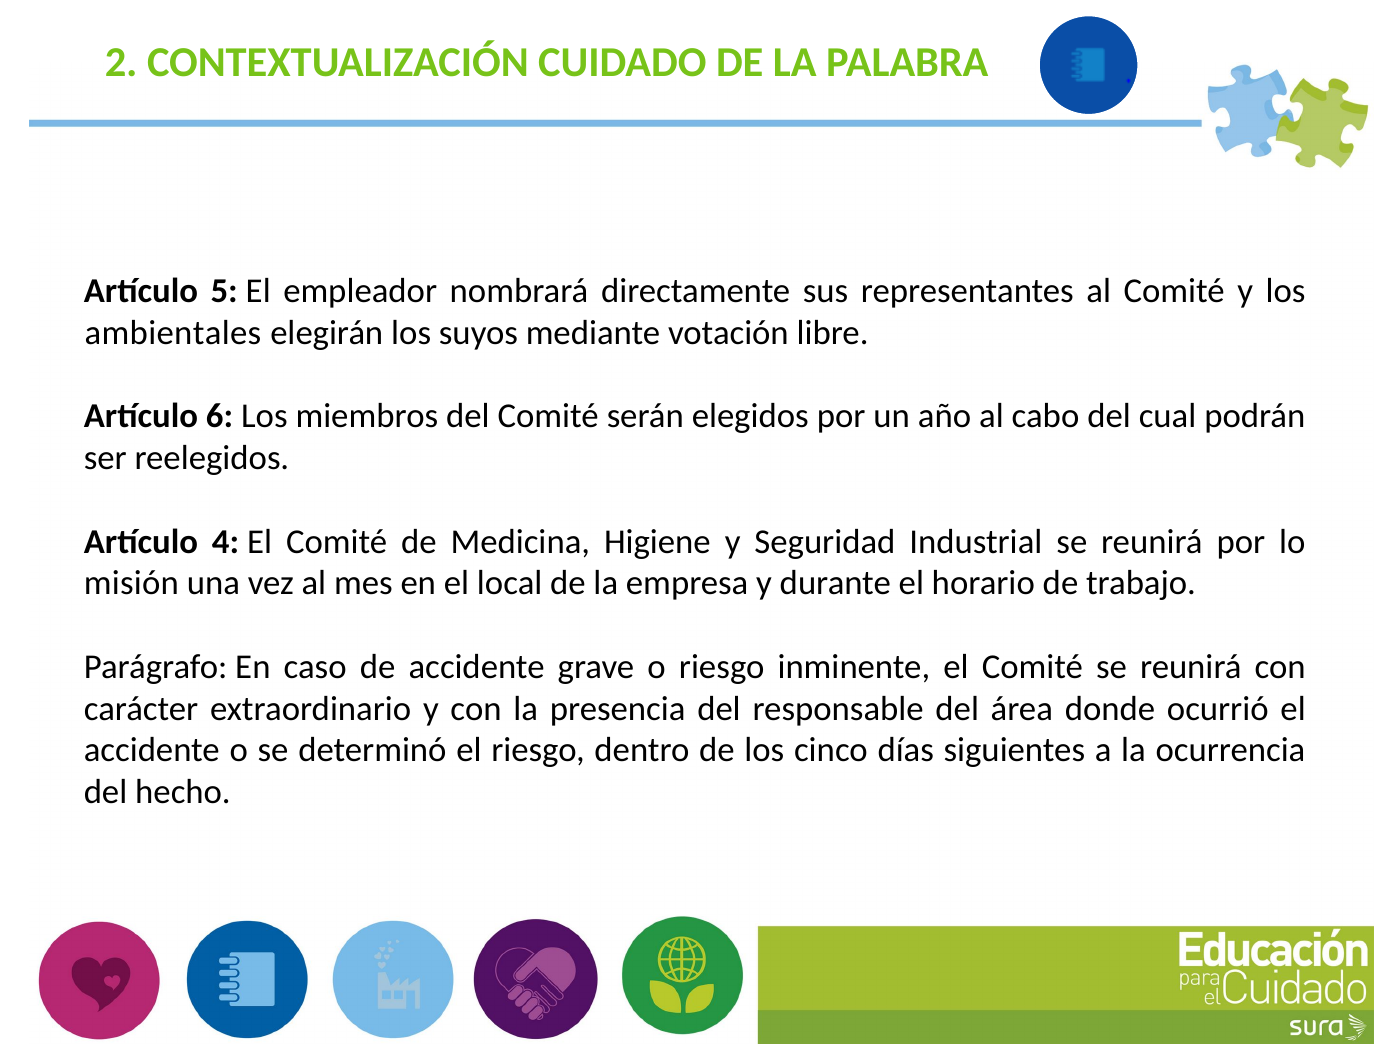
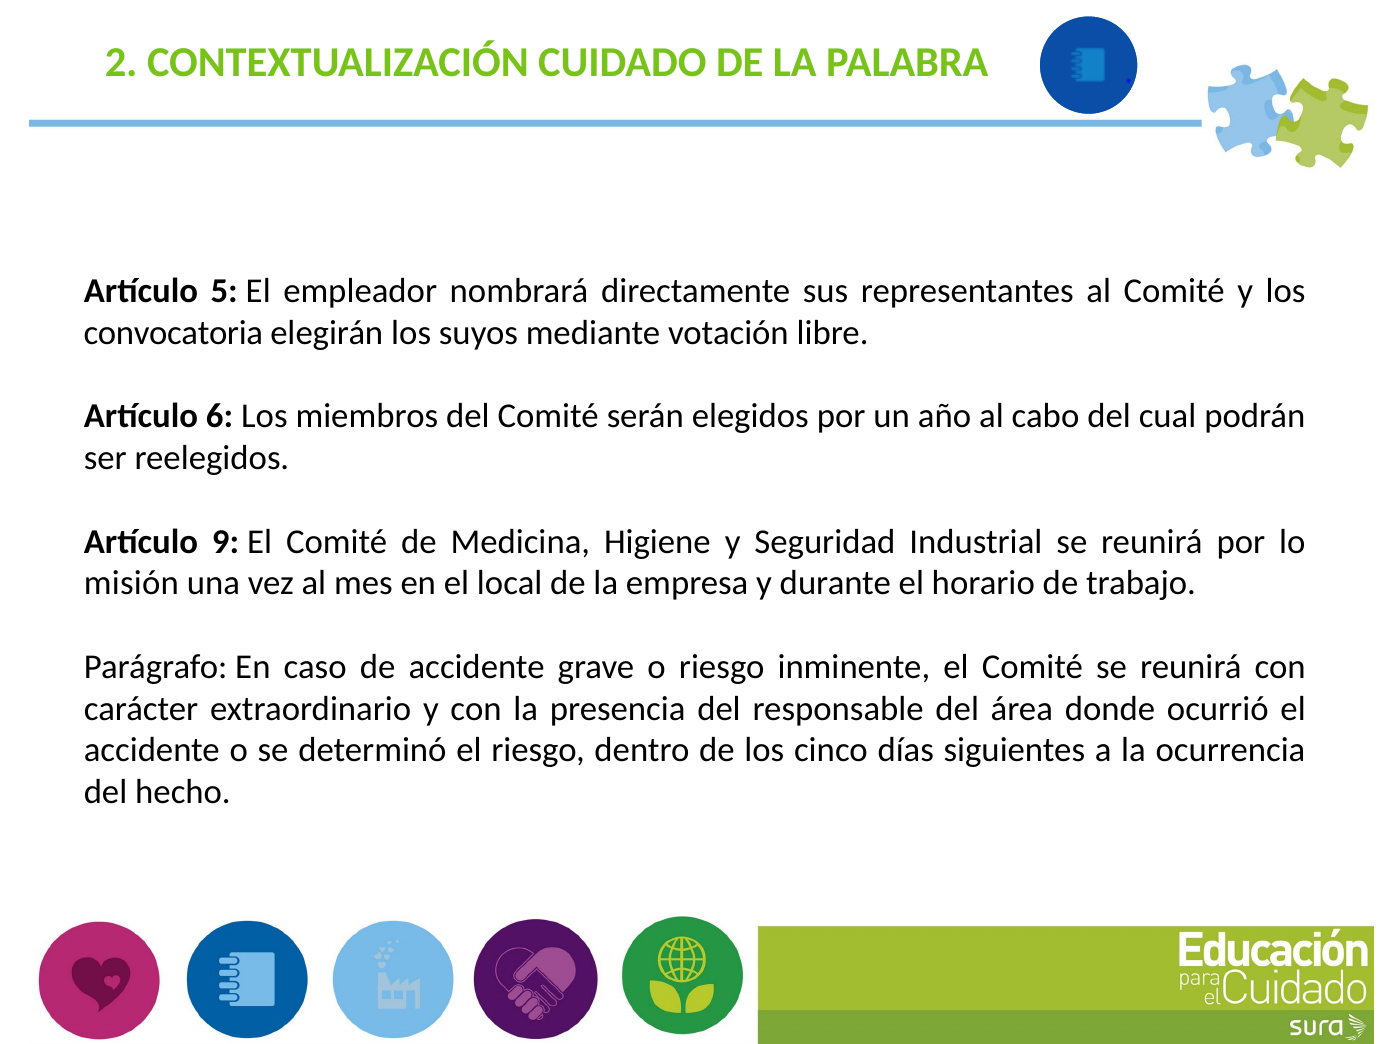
ambientales: ambientales -> convocatoria
4: 4 -> 9
